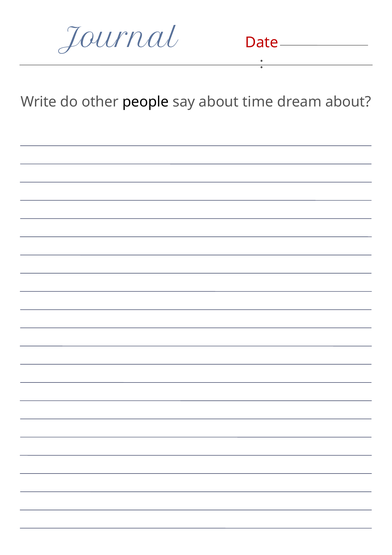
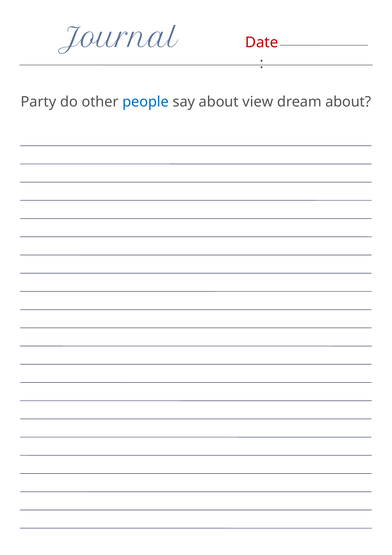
Write: Write -> Party
people colour: black -> blue
time: time -> view
